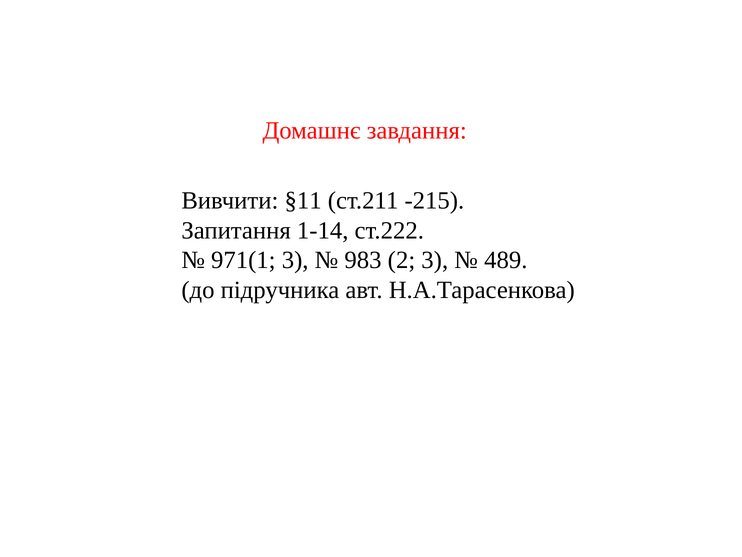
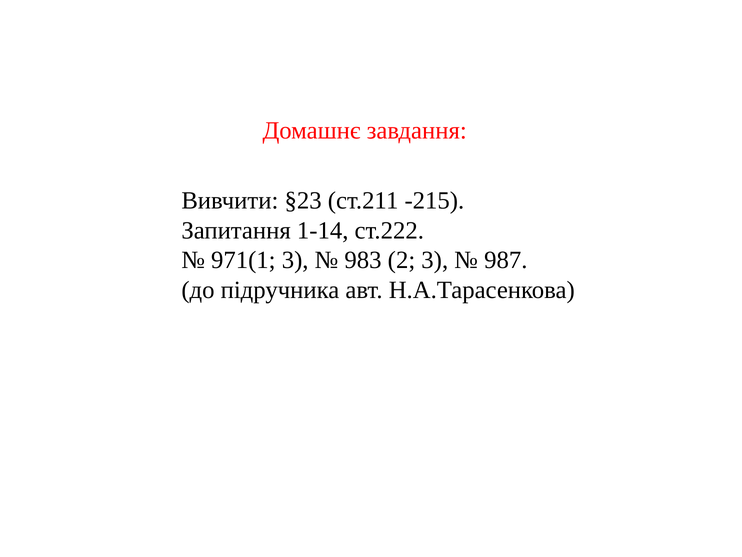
§11: §11 -> §23
489: 489 -> 987
